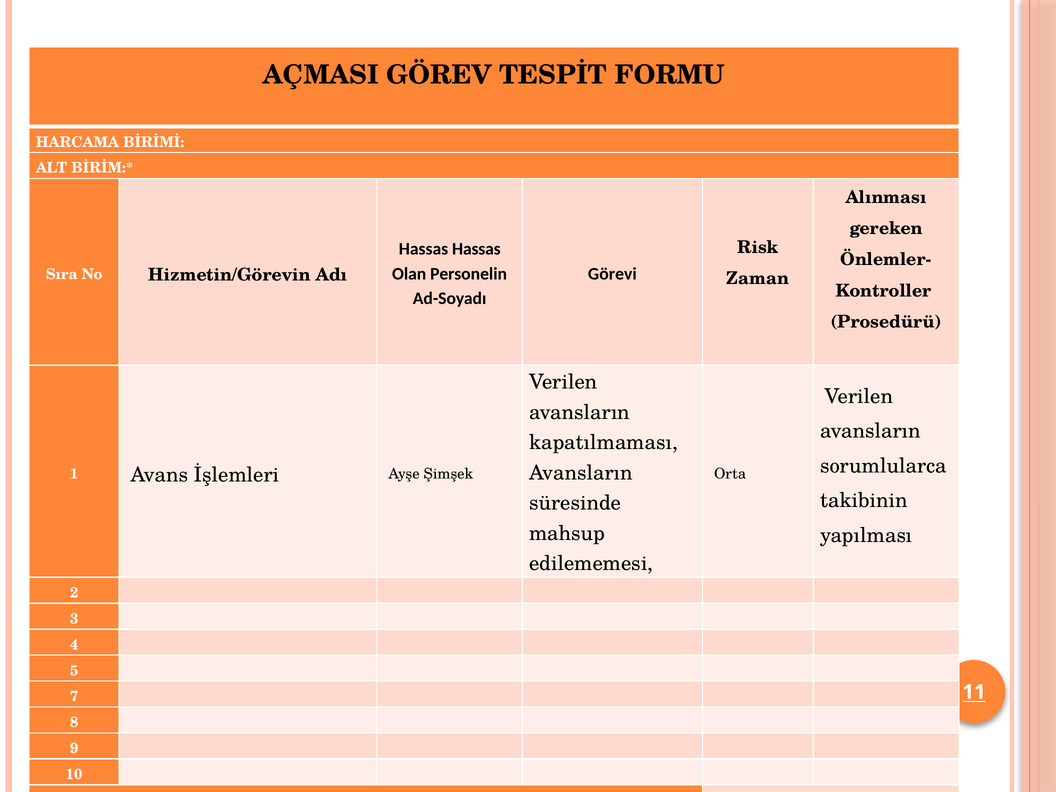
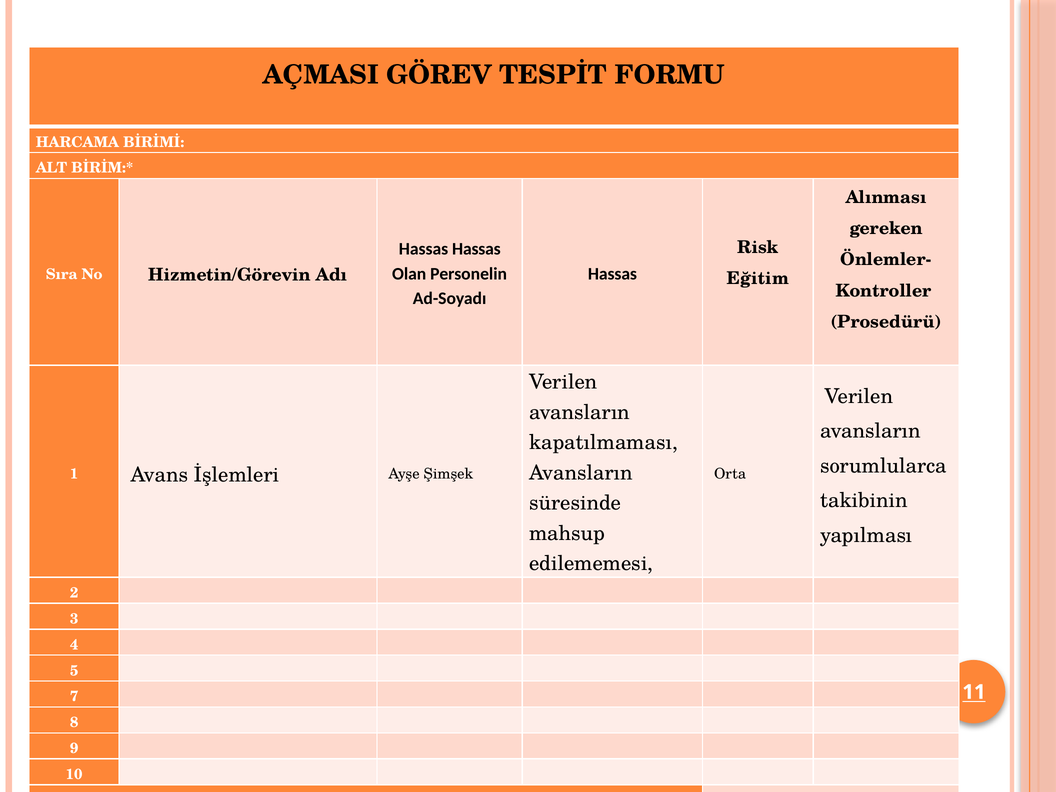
Görevi at (612, 274): Görevi -> Hassas
Zaman: Zaman -> Eğitim
